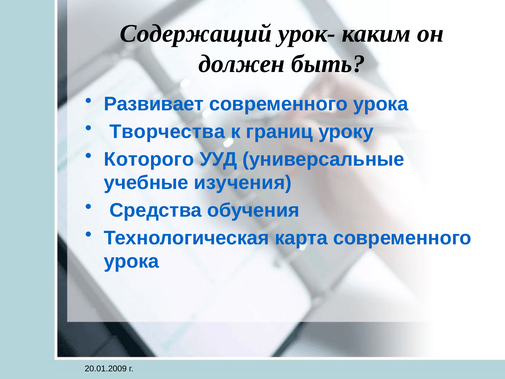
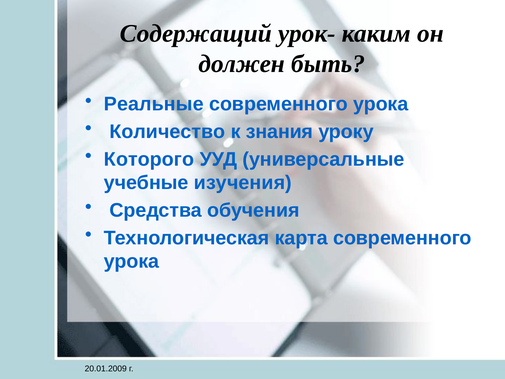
Развивает: Развивает -> Реальные
Творчества: Творчества -> Количество
границ: границ -> знания
